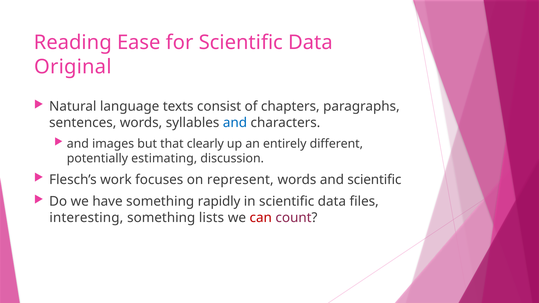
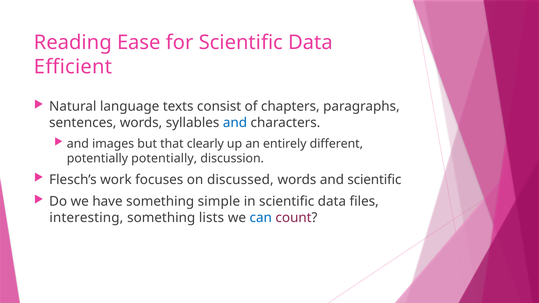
Original: Original -> Efficient
potentially estimating: estimating -> potentially
represent: represent -> discussed
rapidly: rapidly -> simple
can colour: red -> blue
